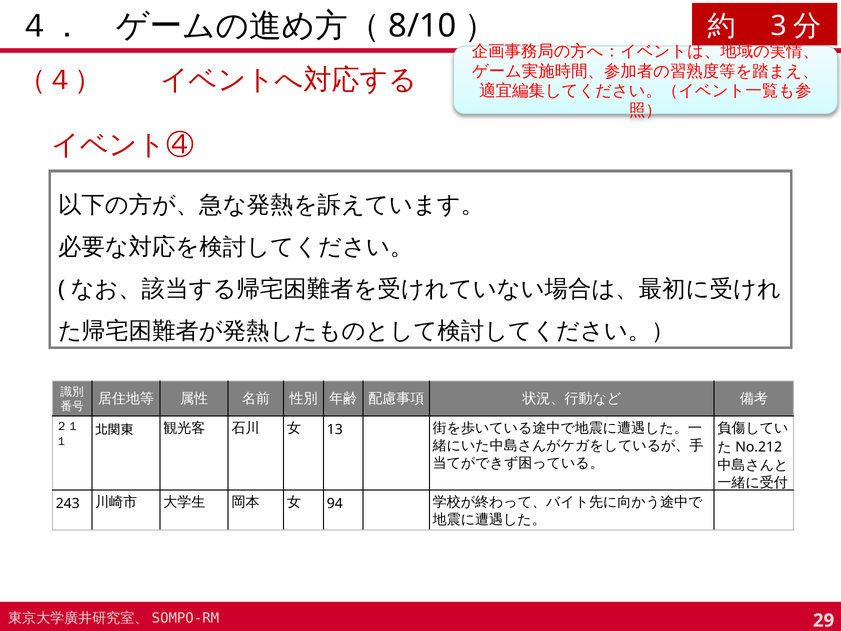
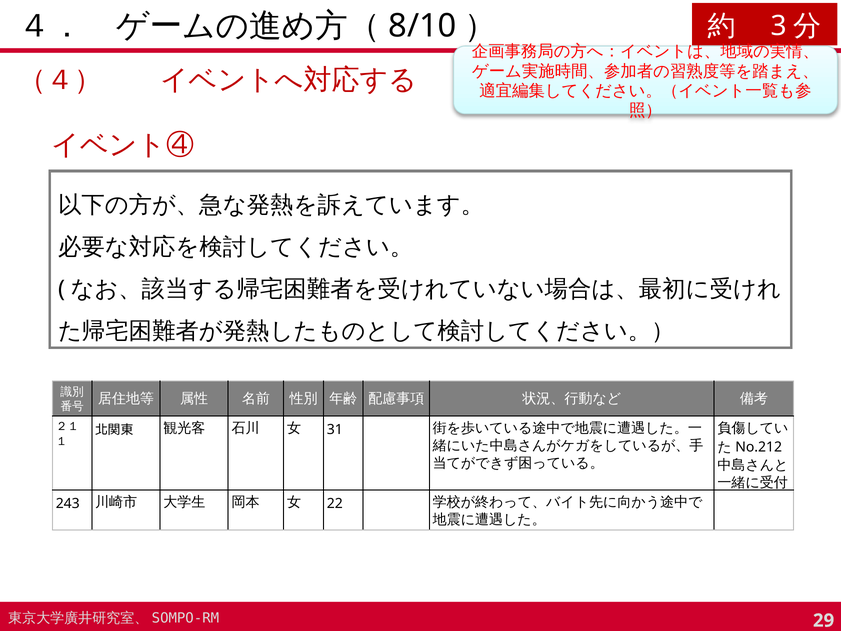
13: 13 -> 31
94: 94 -> 22
